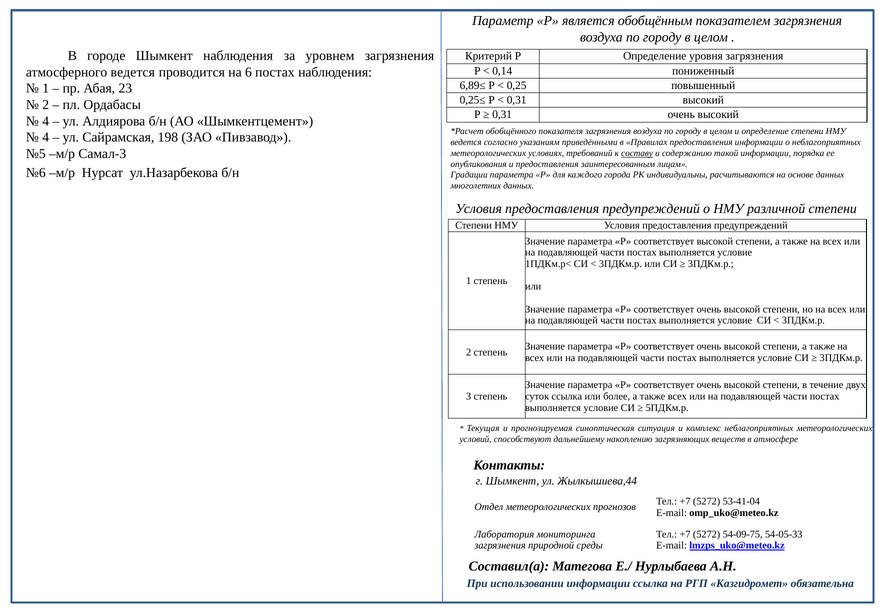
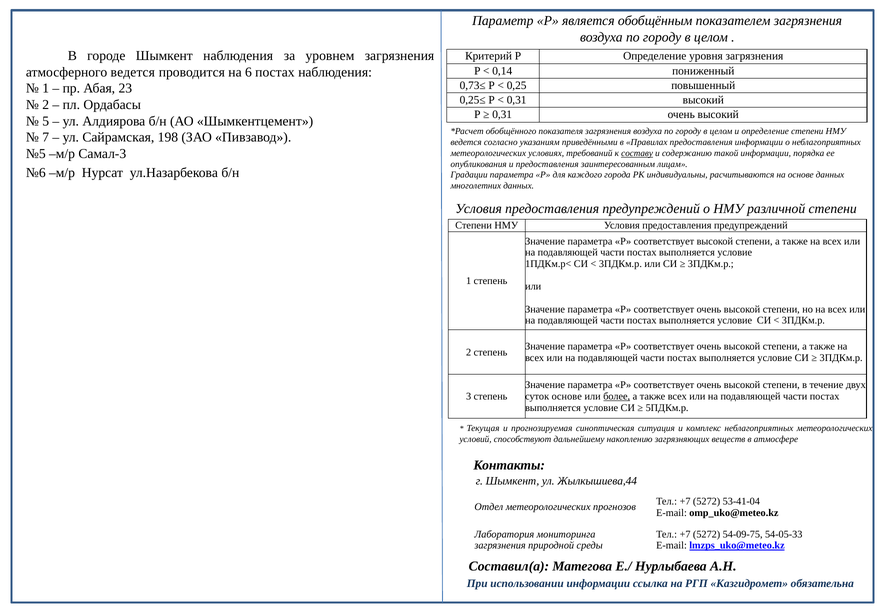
6,89≤: 6,89≤ -> 0,73≤
4 at (46, 121): 4 -> 5
4 at (46, 137): 4 -> 7
суток ссылка: ссылка -> основе
более underline: none -> present
